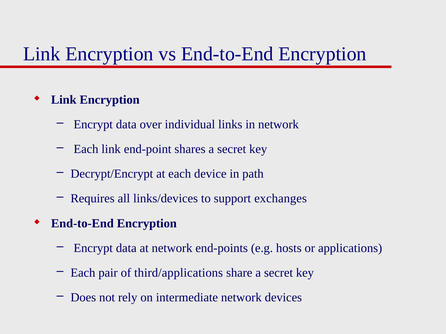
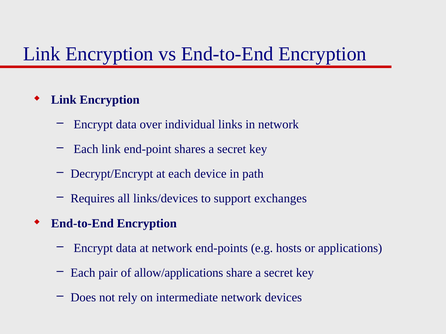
third/applications: third/applications -> allow/applications
